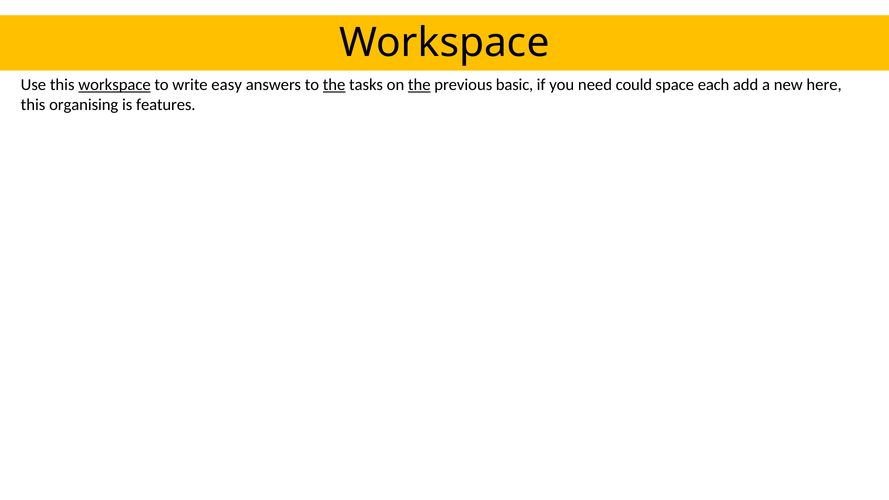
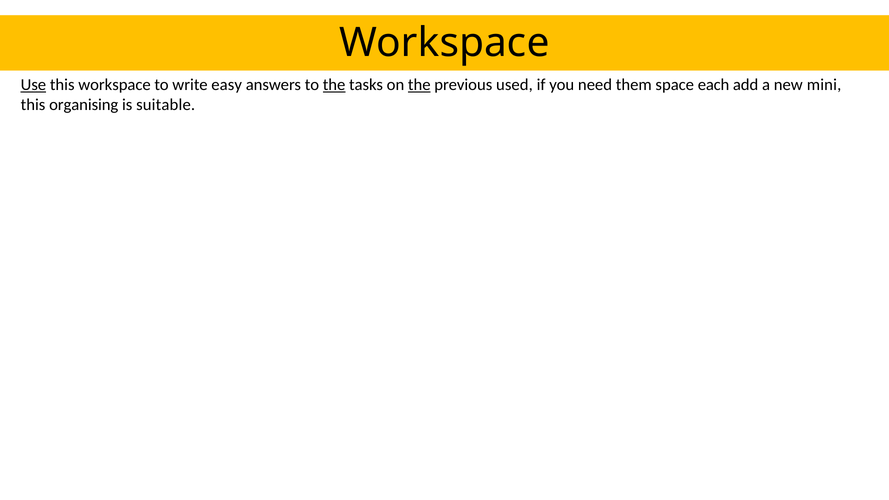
Use underline: none -> present
workspace at (115, 85) underline: present -> none
basic: basic -> used
could: could -> them
here: here -> mini
features: features -> suitable
